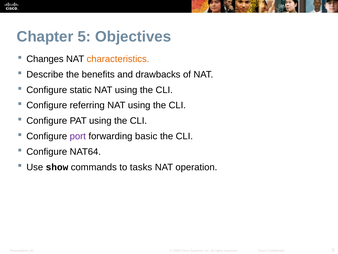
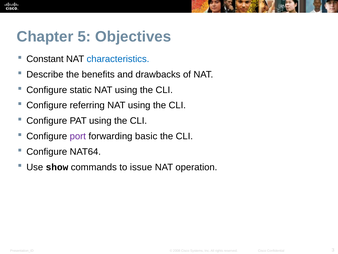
Changes: Changes -> Constant
characteristics colour: orange -> blue
tasks: tasks -> issue
